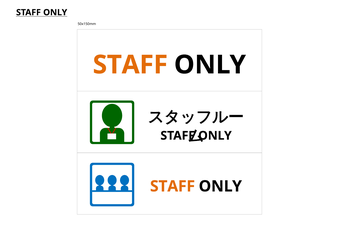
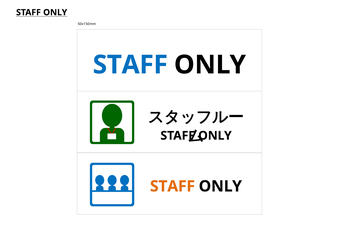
STAFF at (130, 65) colour: orange -> blue
